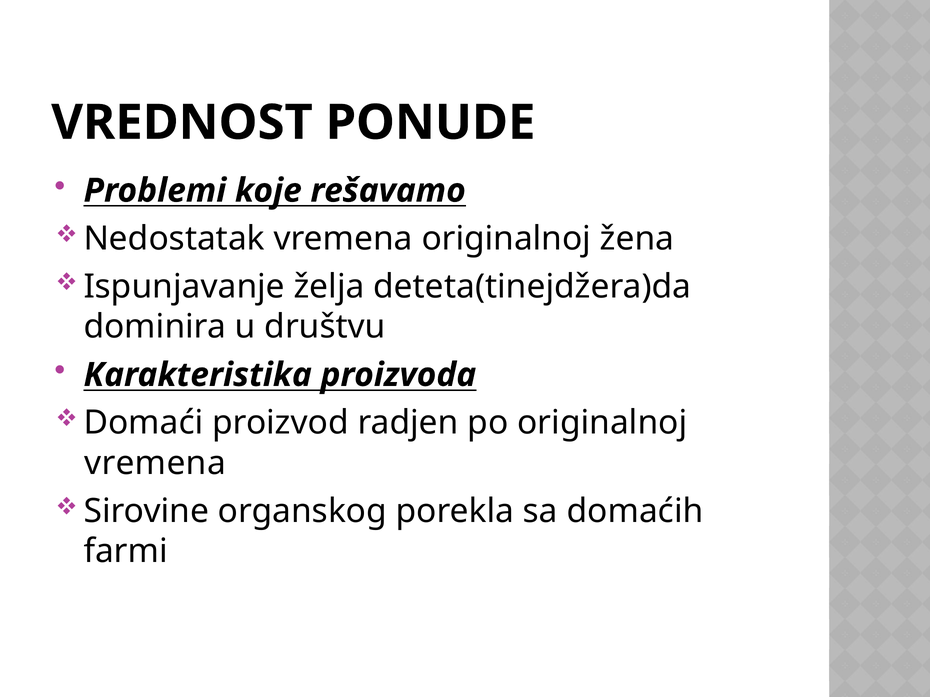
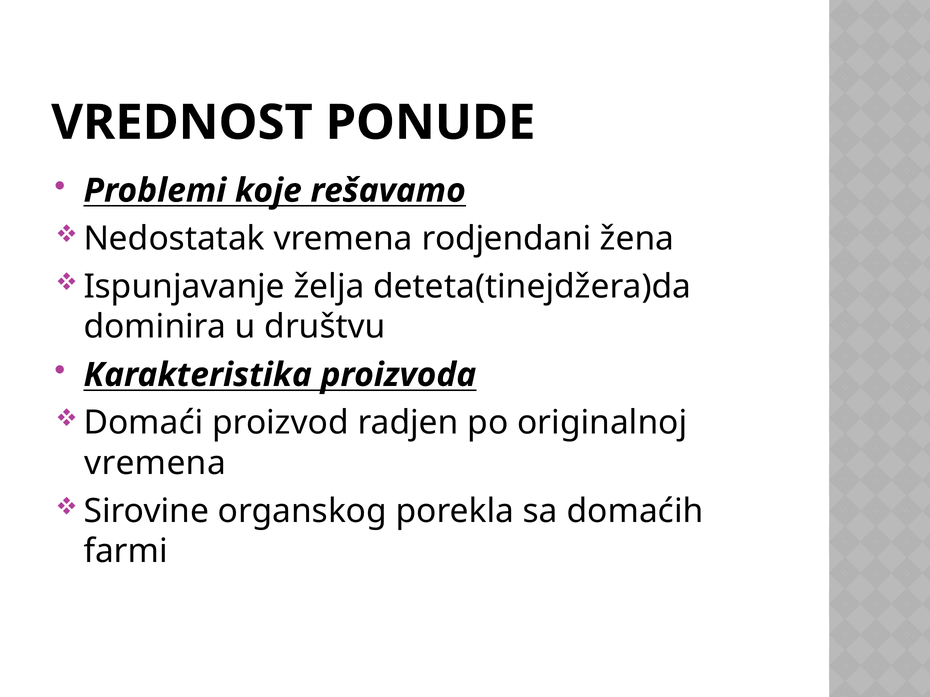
vremena originalnoj: originalnoj -> rodjendani
